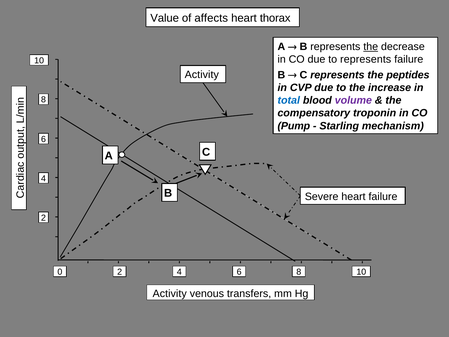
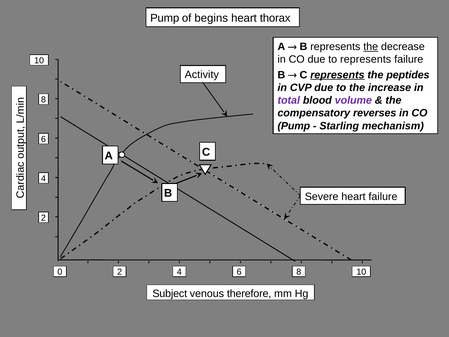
Value at (165, 18): Value -> Pump
affects: affects -> begins
represents at (337, 75) underline: none -> present
total colour: blue -> purple
troponin: troponin -> reverses
Activity at (170, 294): Activity -> Subject
transfers: transfers -> therefore
